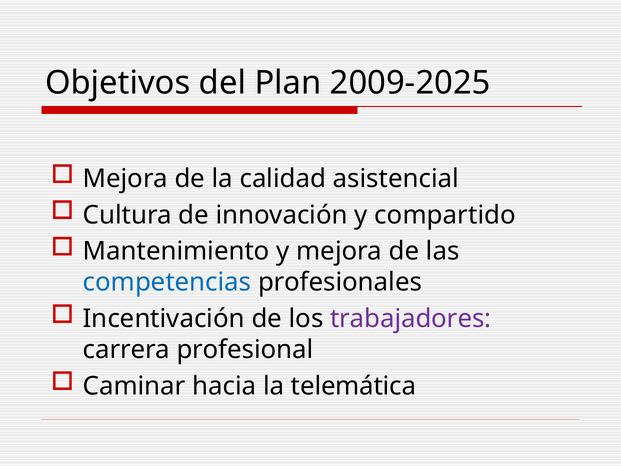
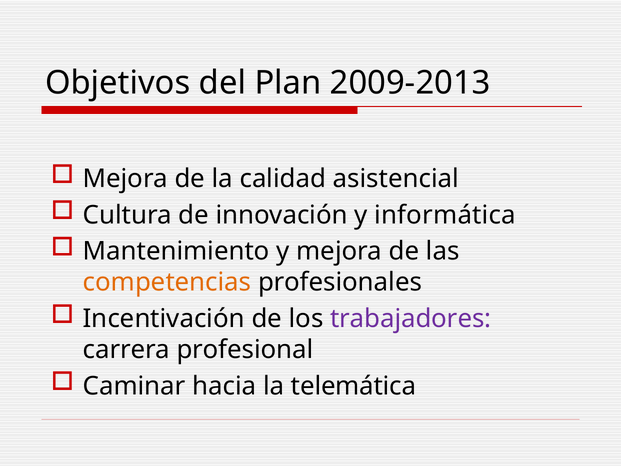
2009-2025: 2009-2025 -> 2009-2013
compartido: compartido -> informática
competencias colour: blue -> orange
